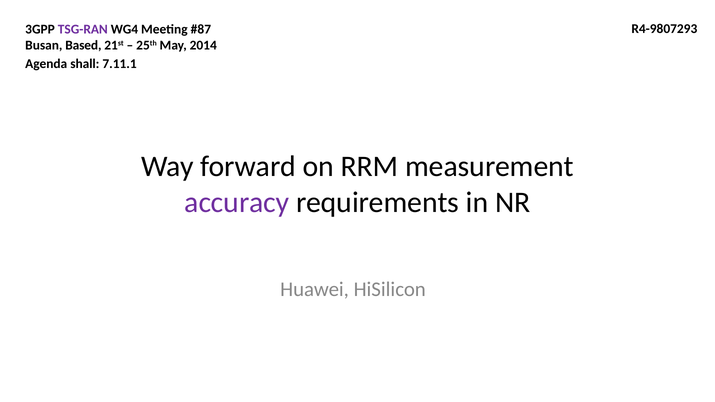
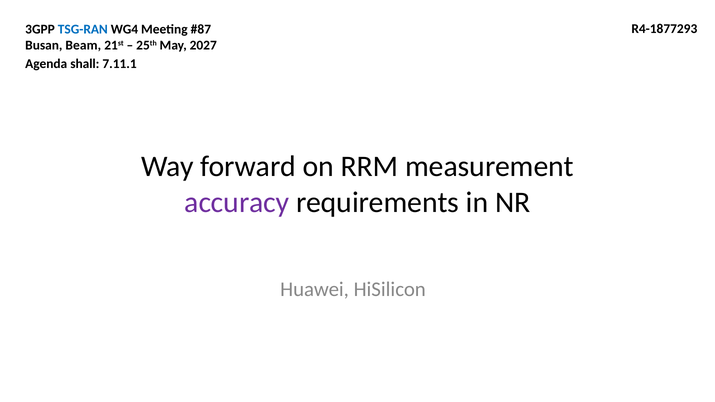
TSG-RAN colour: purple -> blue
R4-9807293: R4-9807293 -> R4-1877293
Based: Based -> Beam
2014: 2014 -> 2027
